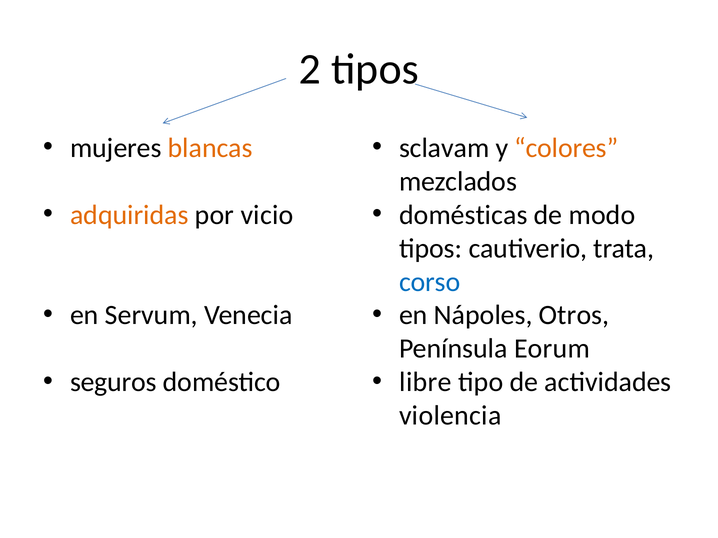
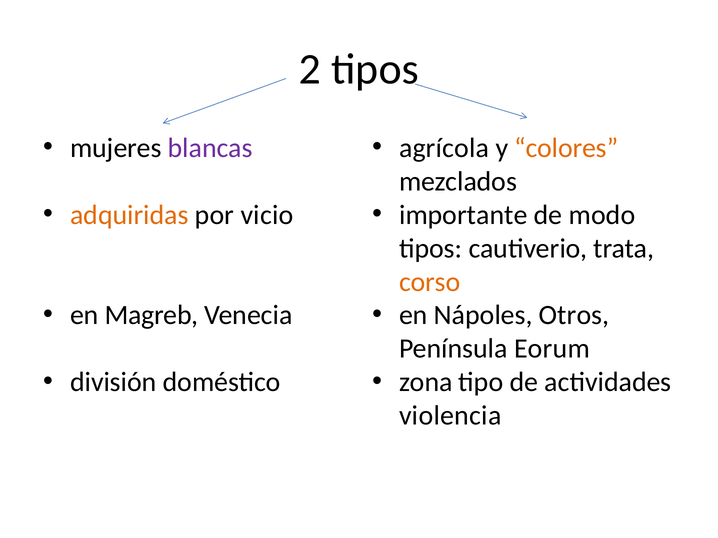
blancas colour: orange -> purple
sclavam: sclavam -> agrícola
domésticas: domésticas -> importante
corso colour: blue -> orange
Servum: Servum -> Magreb
seguros: seguros -> división
libre: libre -> zona
